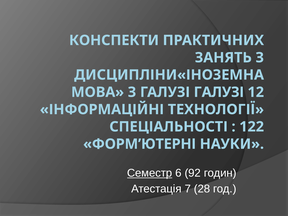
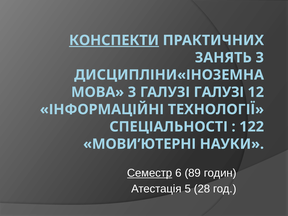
КОНСПЕКТИ underline: none -> present
ФОРМ’ЮТЕРНІ: ФОРМ’ЮТЕРНІ -> МОВИ’ЮТЕРНІ
92: 92 -> 89
7: 7 -> 5
